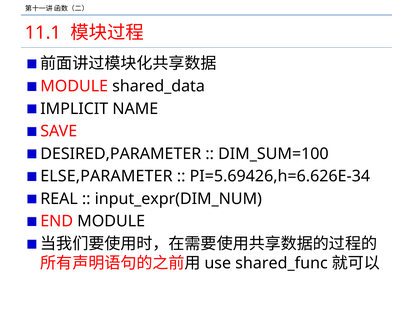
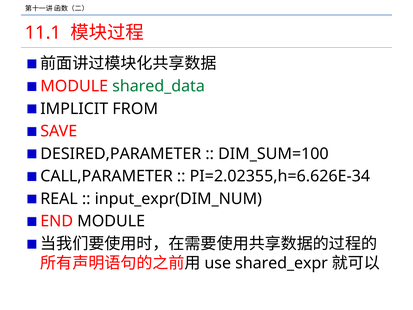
shared_data colour: black -> green
NAME: NAME -> FROM
ELSE,PARAMETER: ELSE,PARAMETER -> CALL,PARAMETER
PI=5.69426,h=6.626E-34: PI=5.69426,h=6.626E-34 -> PI=2.02355,h=6.626E-34
shared_func: shared_func -> shared_expr
